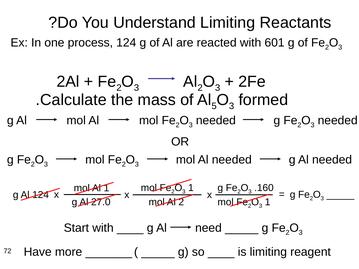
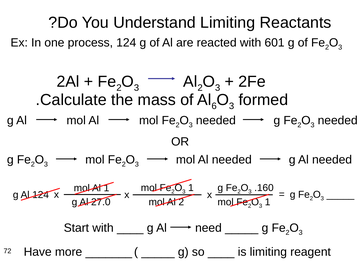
5: 5 -> 6
